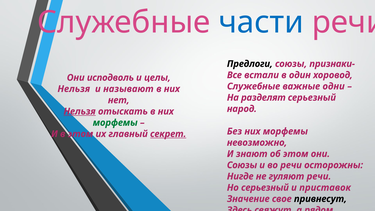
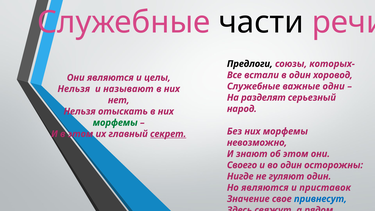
части colour: blue -> black
признаки-: признаки- -> которых-
Они исподволь: исподволь -> являются
Нельзя at (80, 111) underline: present -> none
Союзы at (242, 165): Союзы -> Своего
во речи: речи -> один
гуляют речи: речи -> один
Но серьезный: серьезный -> являются
привнесут colour: black -> blue
